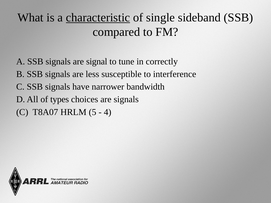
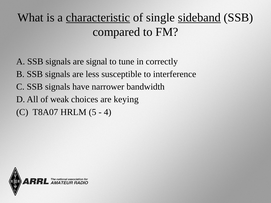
sideband underline: none -> present
types: types -> weak
are signals: signals -> keying
